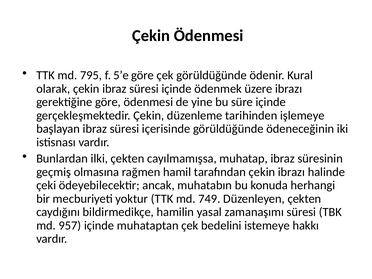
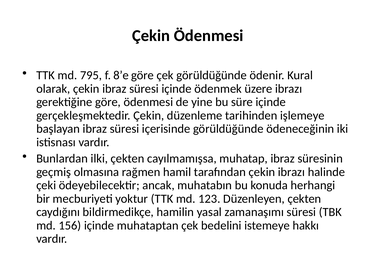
5’e: 5’e -> 8’e
749: 749 -> 123
957: 957 -> 156
